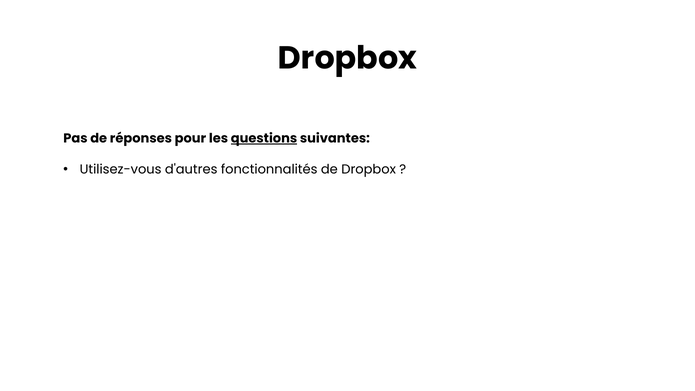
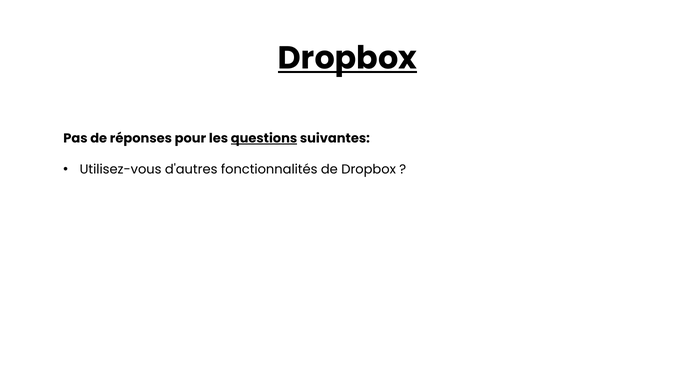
Dropbox at (347, 58) underline: none -> present
